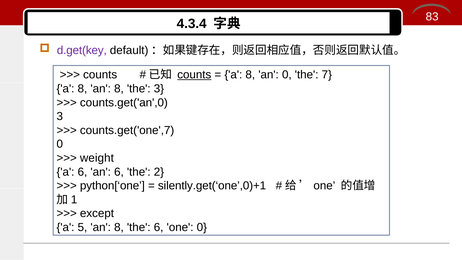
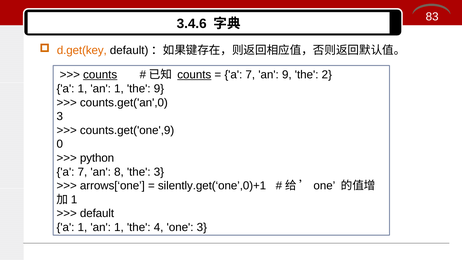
4.3.4: 4.3.4 -> 3.4.6
d.get(key colour: purple -> orange
counts at (100, 75) underline: none -> present
8 at (250, 75): 8 -> 7
an 0: 0 -> 9
7: 7 -> 2
8 at (82, 89): 8 -> 1
8 at (119, 89): 8 -> 1
the 3: 3 -> 9
counts.get('one',7: counts.get('one',7 -> counts.get('one',9
weight: weight -> python
6 at (82, 172): 6 -> 7
an 6: 6 -> 8
the 2: 2 -> 3
python[‘one: python[‘one -> arrows[‘one
except: except -> default
5 at (82, 227): 5 -> 1
8 at (119, 227): 8 -> 1
the 6: 6 -> 4
one 0: 0 -> 3
